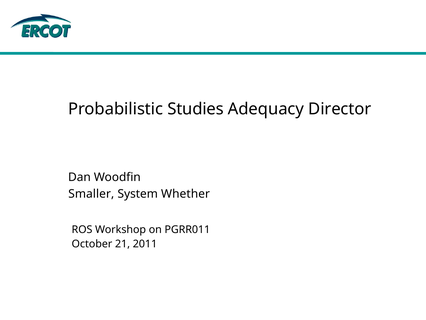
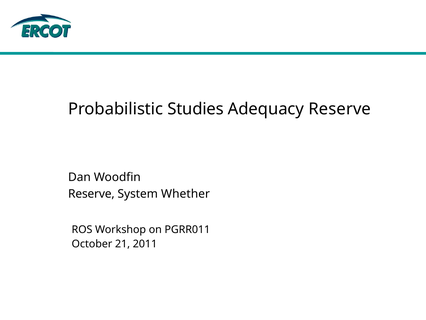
Adequacy Director: Director -> Reserve
Smaller at (91, 193): Smaller -> Reserve
